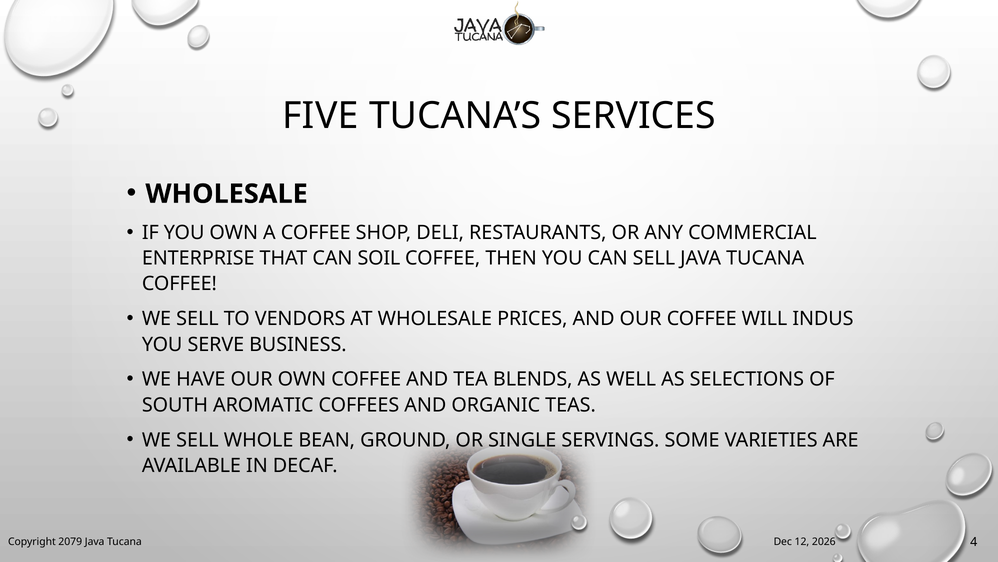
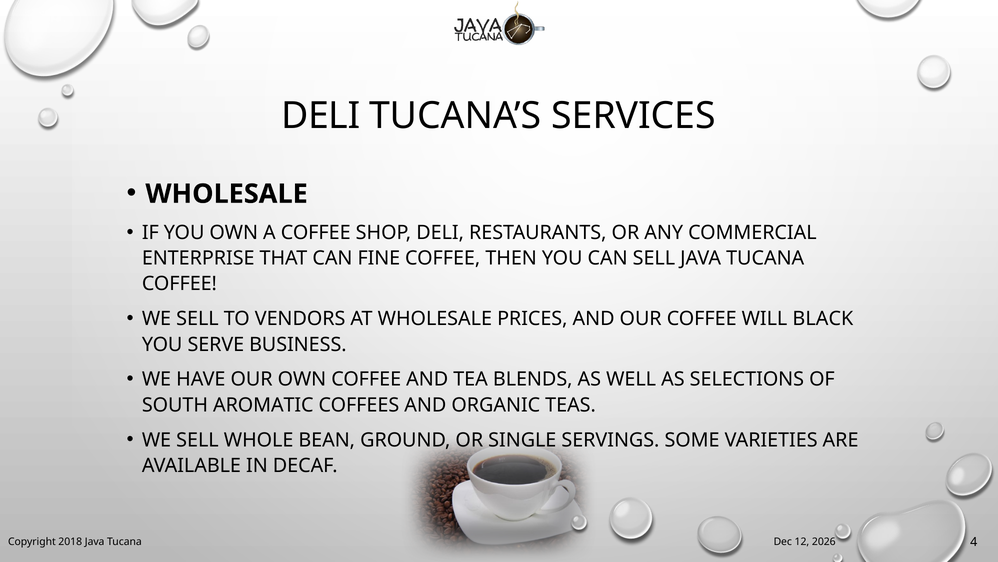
FIVE at (320, 116): FIVE -> DELI
SOIL: SOIL -> FINE
INDUS: INDUS -> BLACK
2079: 2079 -> 2018
